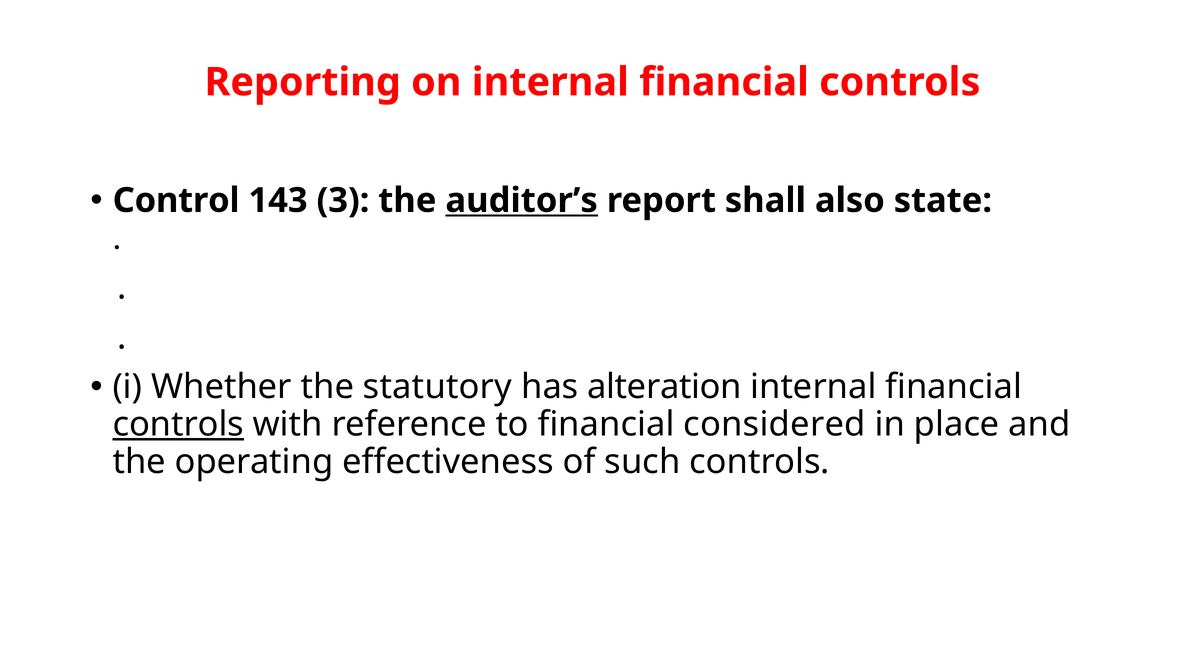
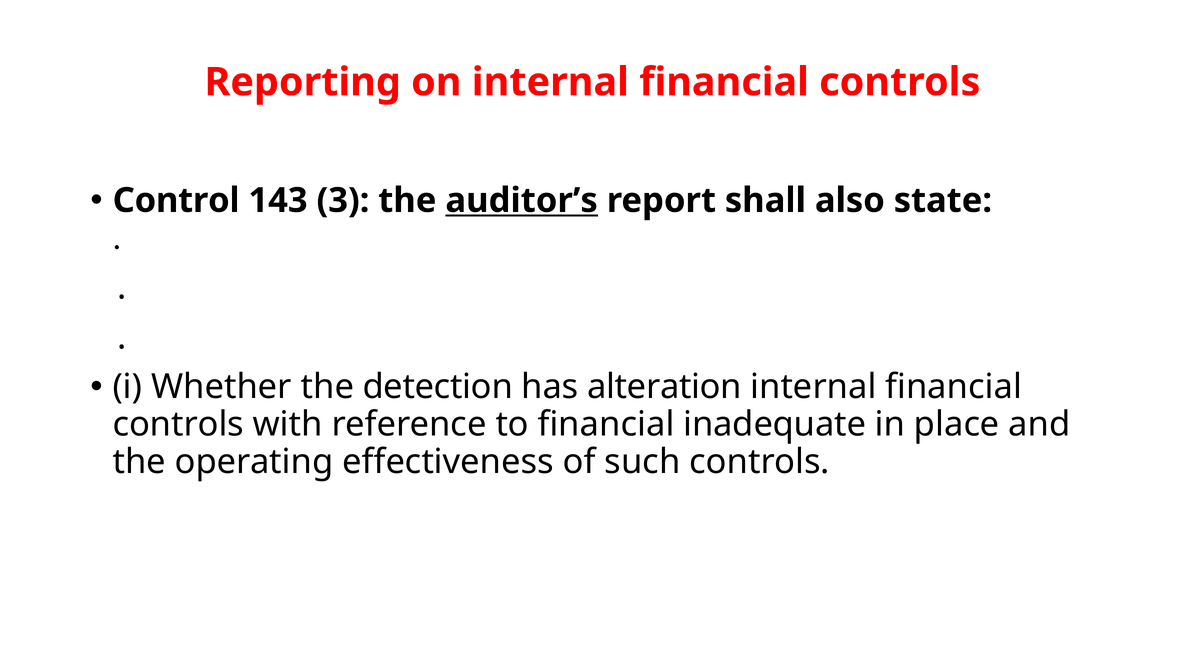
statutory: statutory -> detection
controls at (178, 424) underline: present -> none
considered: considered -> inadequate
